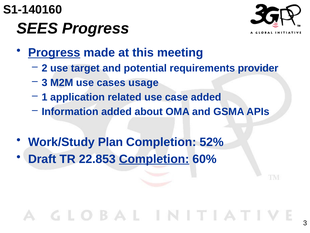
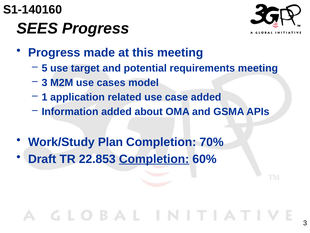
Progress at (54, 53) underline: present -> none
2: 2 -> 5
requirements provider: provider -> meeting
usage: usage -> model
52%: 52% -> 70%
